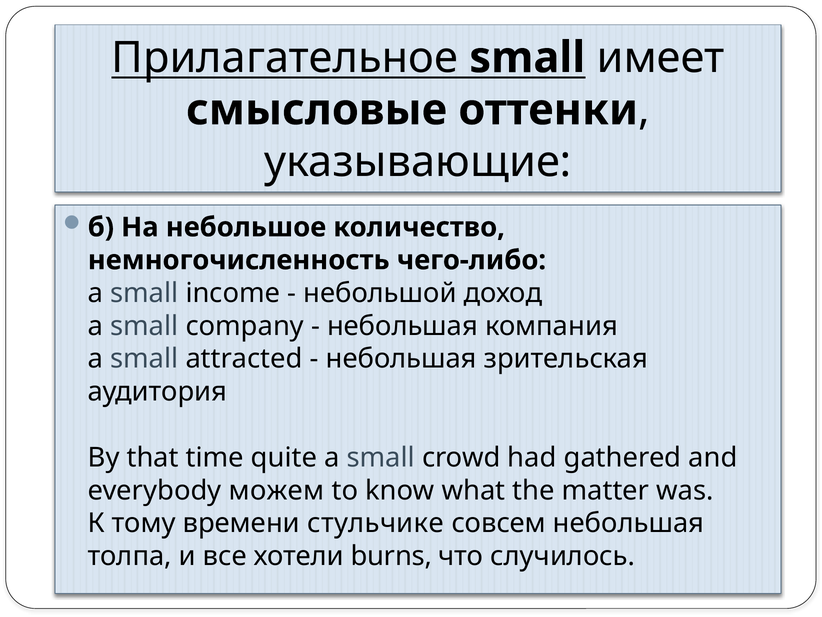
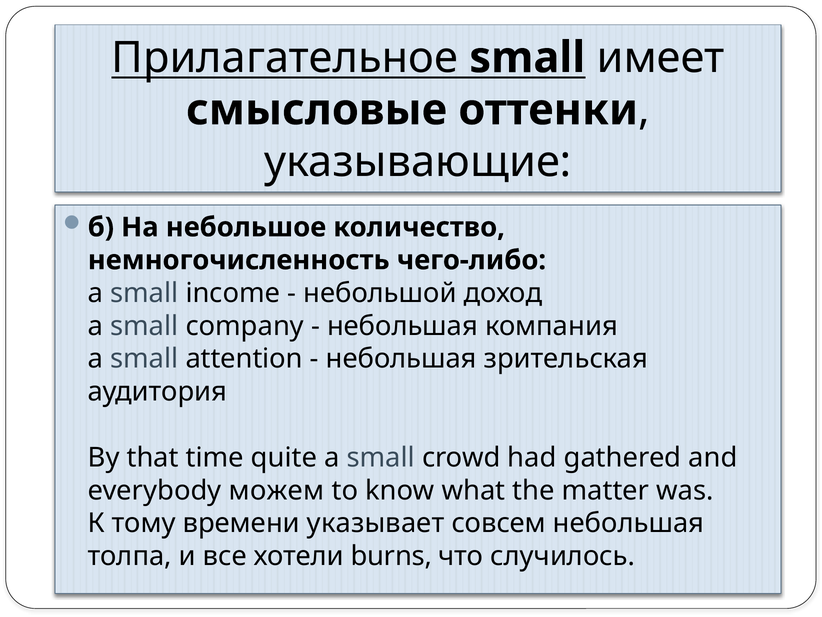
attracted: attracted -> attention
стульчике: стульчике -> указывает
